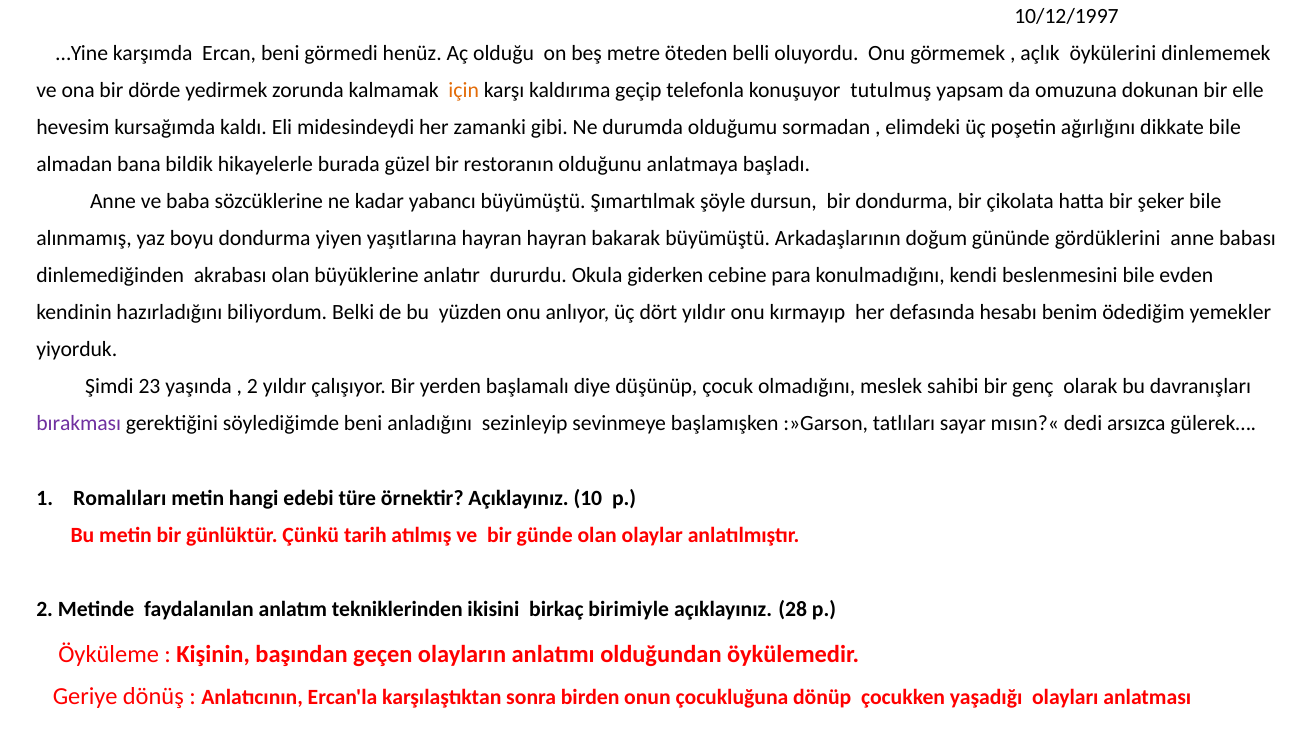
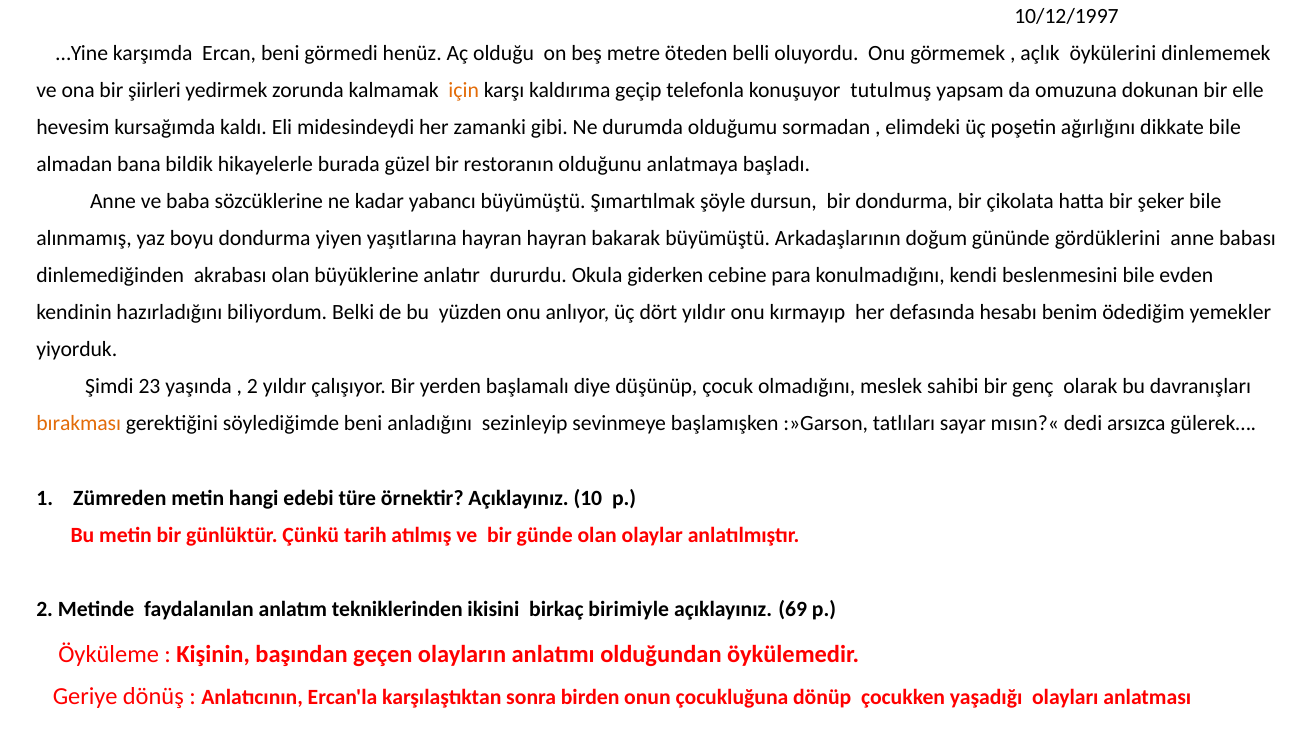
dörde: dörde -> şiirleri
bırakması colour: purple -> orange
Romalıları: Romalıları -> Zümreden
28: 28 -> 69
